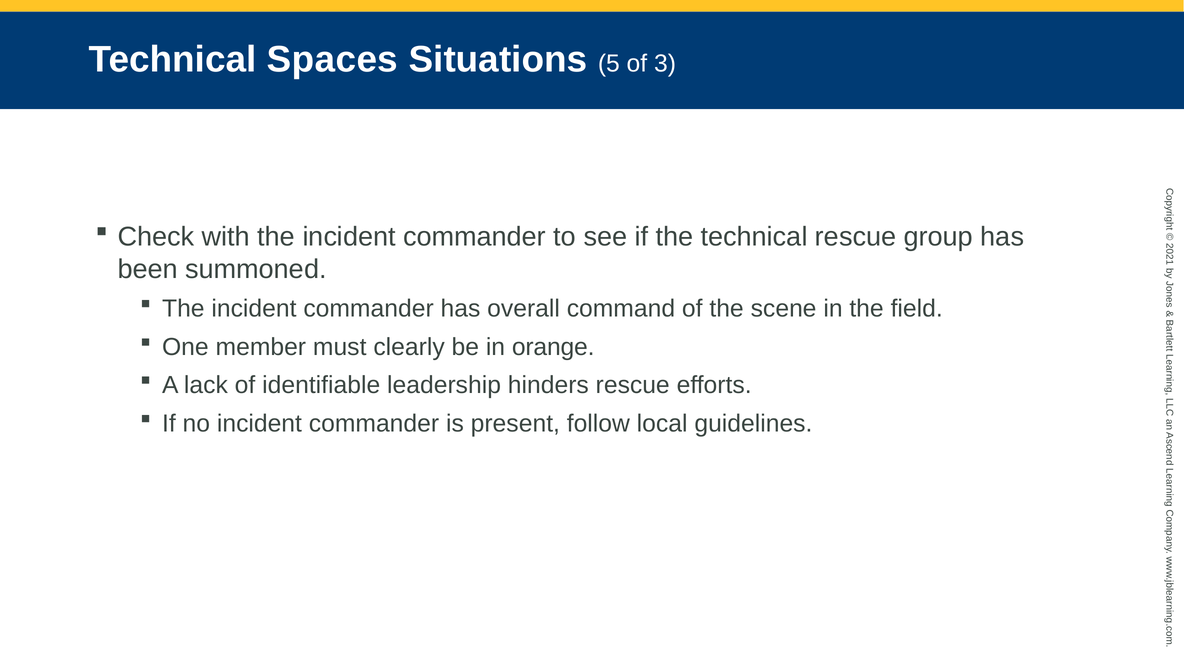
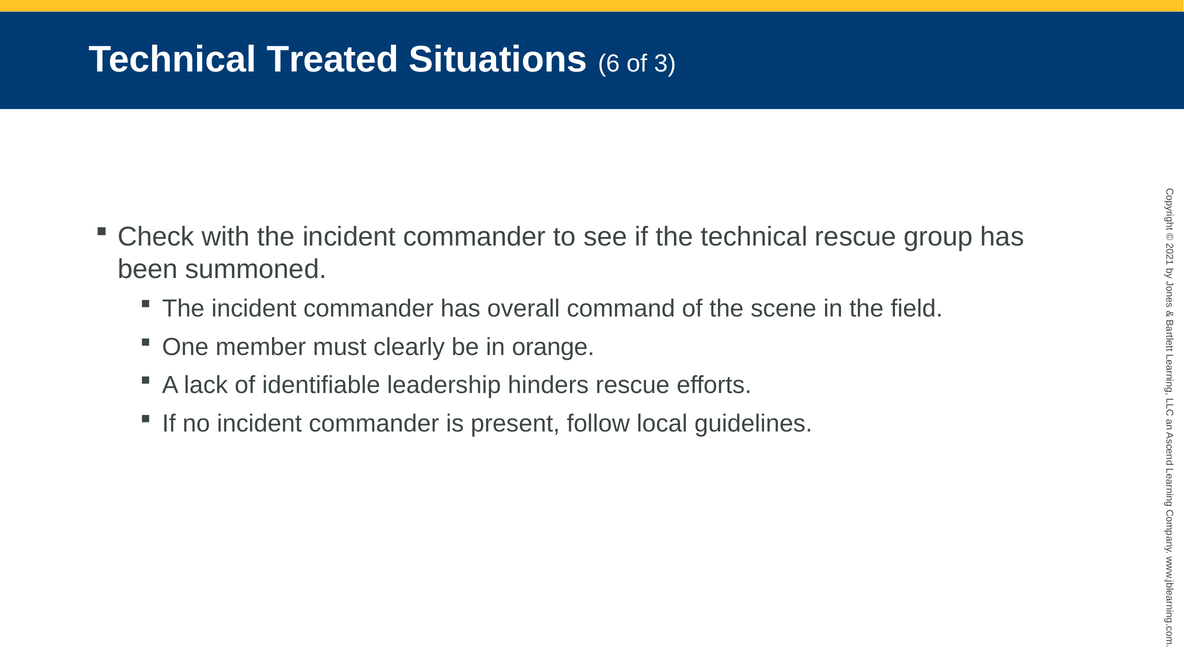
Spaces: Spaces -> Treated
5: 5 -> 6
